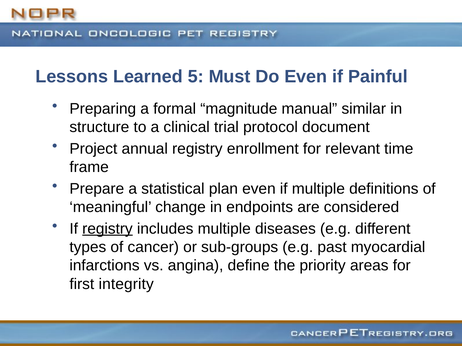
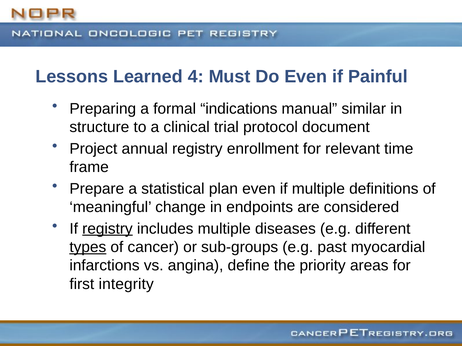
5: 5 -> 4
magnitude: magnitude -> indications
types underline: none -> present
